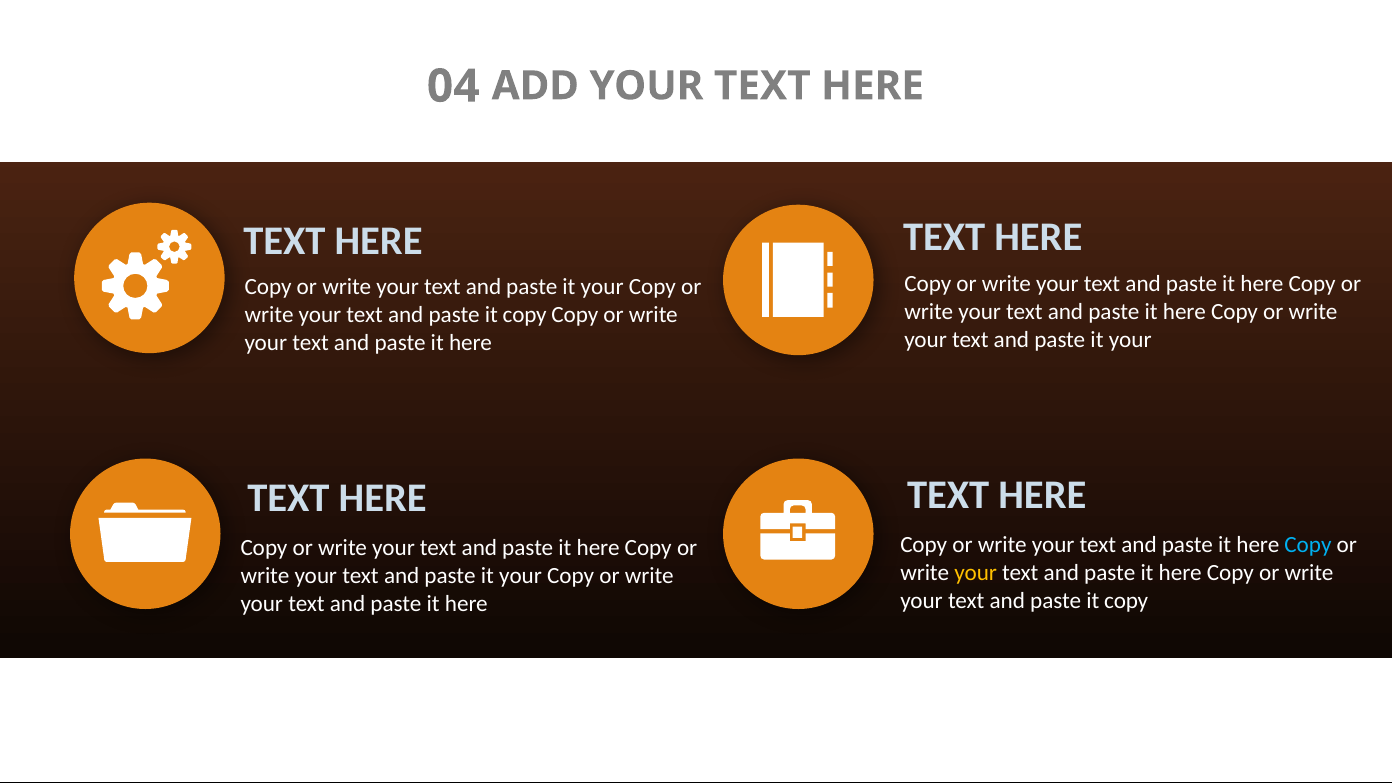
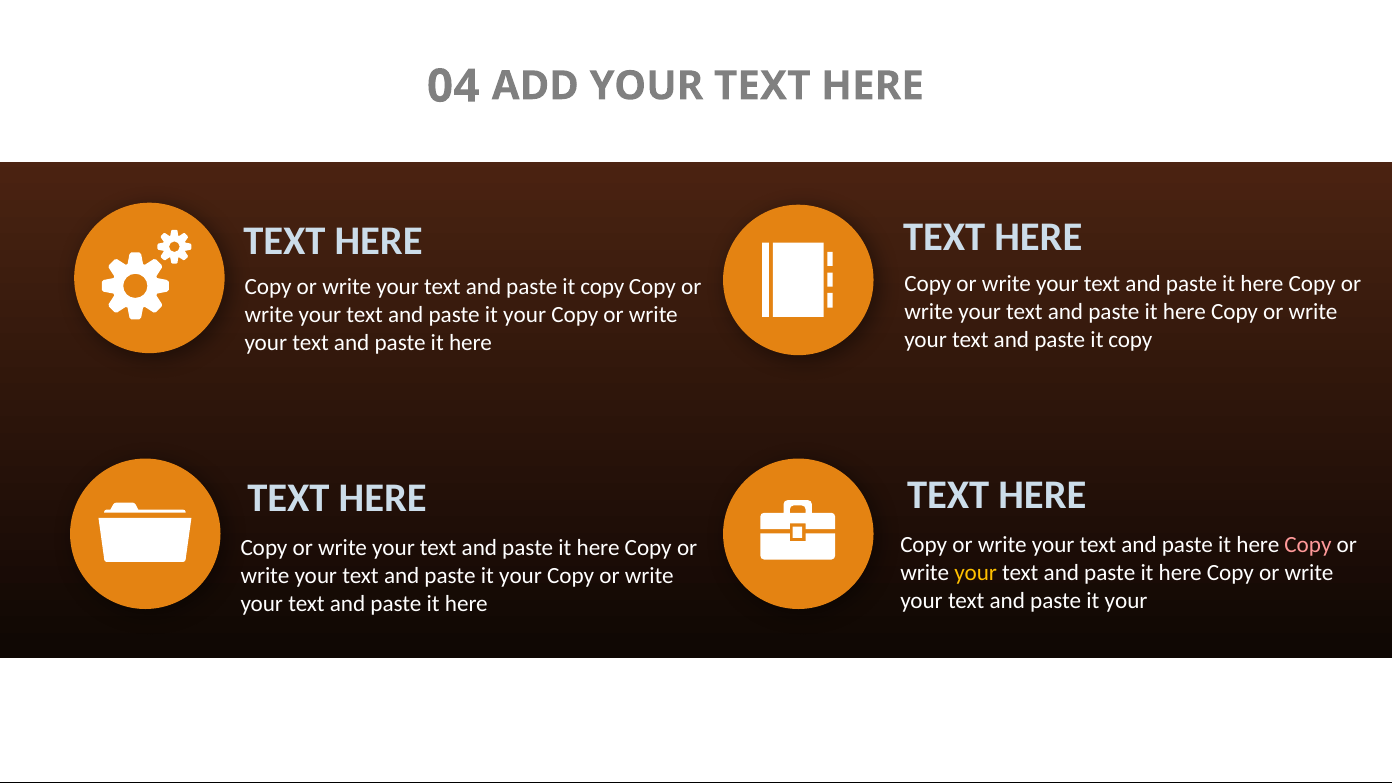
your at (602, 287): your -> copy
copy at (525, 315): copy -> your
your at (1130, 339): your -> copy
Copy at (1308, 545) colour: light blue -> pink
copy at (1126, 600): copy -> your
